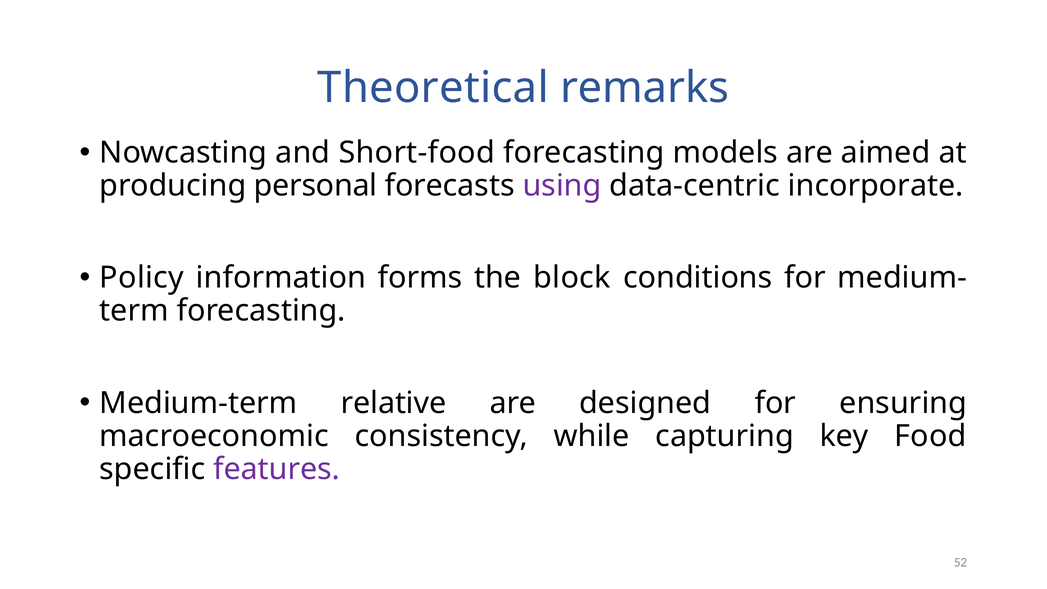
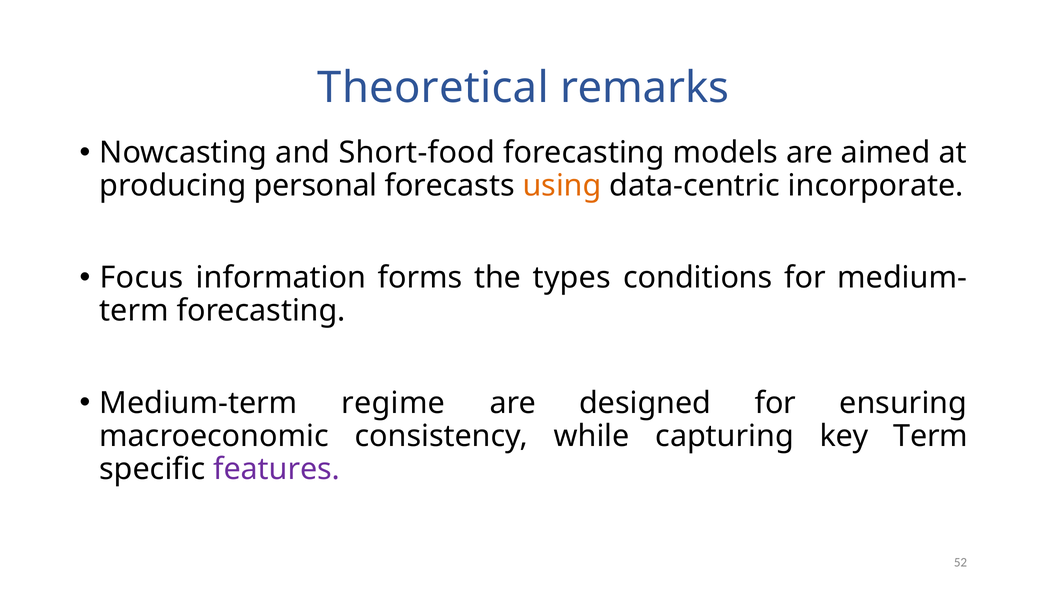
using colour: purple -> orange
Policy: Policy -> Focus
block: block -> types
relative: relative -> regime
key Food: Food -> Term
